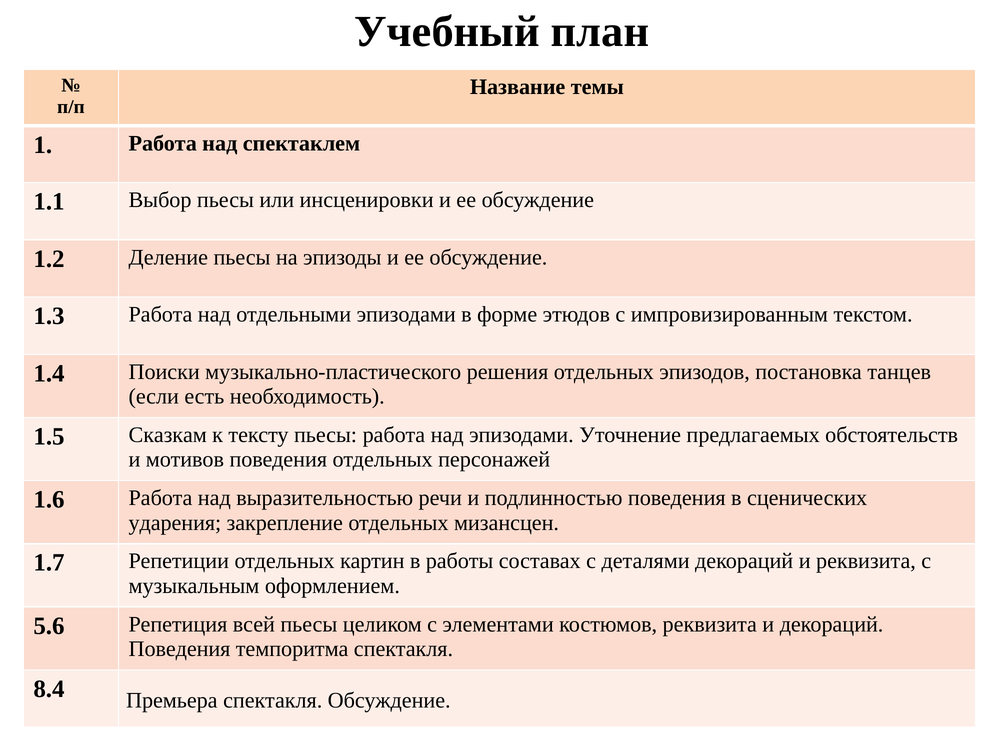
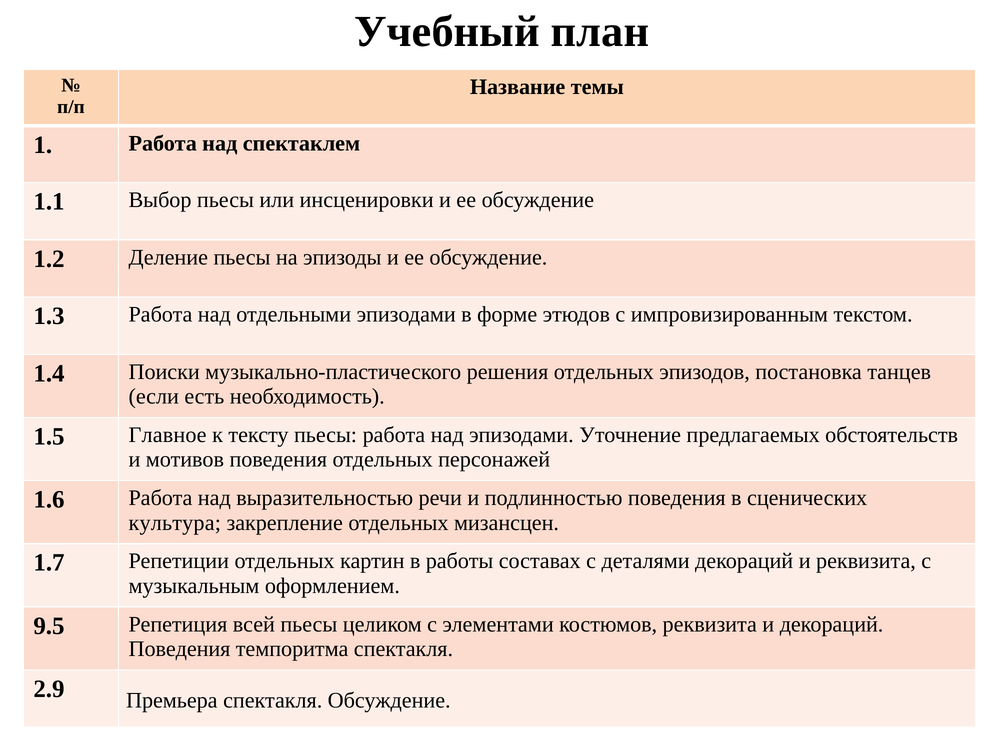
Сказкам: Сказкам -> Главное
ударения: ударения -> культура
5.6: 5.6 -> 9.5
8.4: 8.4 -> 2.9
